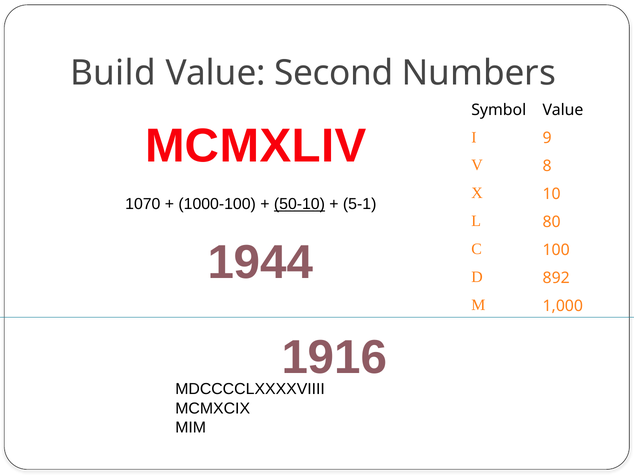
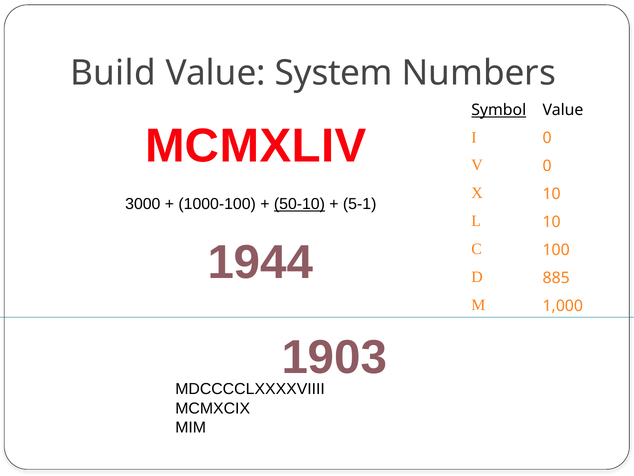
Second: Second -> System
Symbol underline: none -> present
I 9: 9 -> 0
V 8: 8 -> 0
1070: 1070 -> 3000
L 80: 80 -> 10
892: 892 -> 885
1916: 1916 -> 1903
